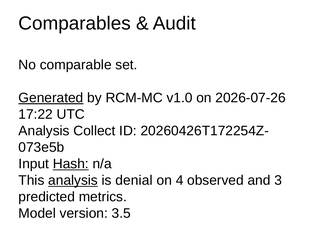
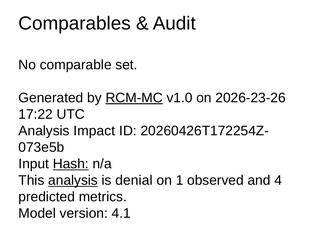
Generated underline: present -> none
RCM-MC underline: none -> present
2026-07-26: 2026-07-26 -> 2026-23-26
Collect: Collect -> Impact
4: 4 -> 1
3: 3 -> 4
3.5: 3.5 -> 4.1
